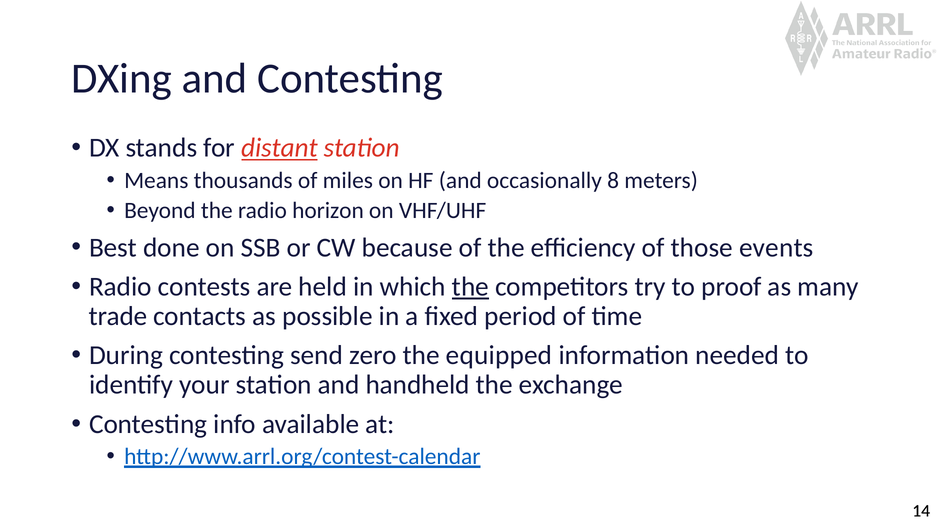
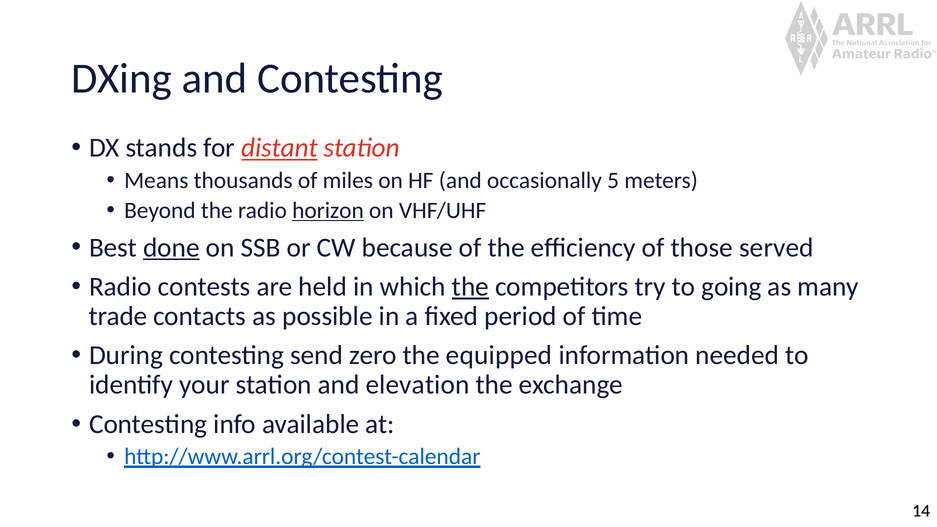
8: 8 -> 5
horizon underline: none -> present
done underline: none -> present
events: events -> served
proof: proof -> going
handheld: handheld -> elevation
